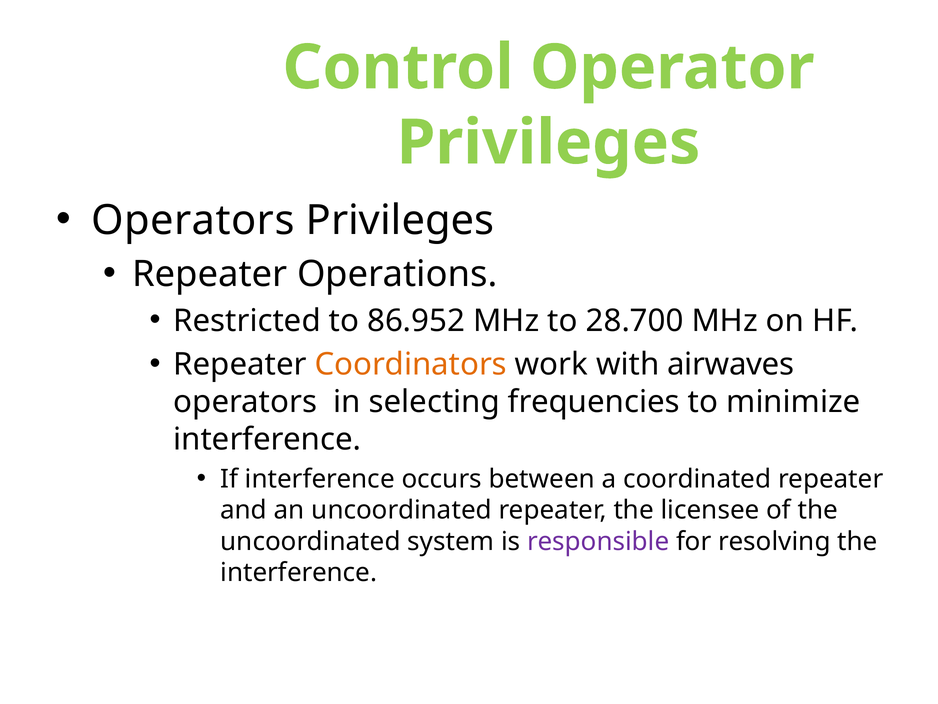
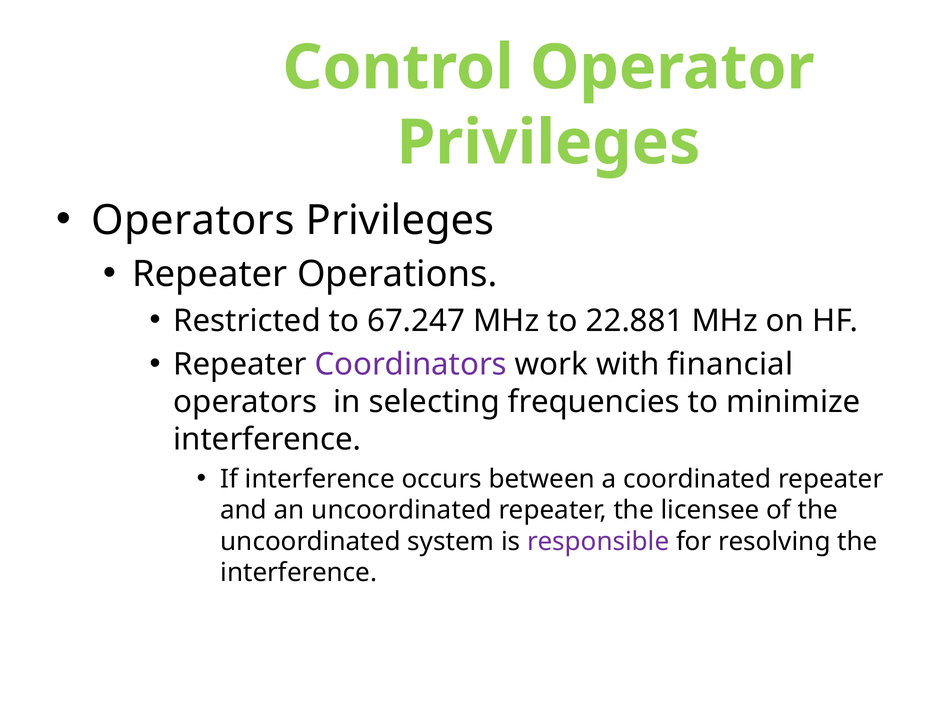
86.952: 86.952 -> 67.247
28.700: 28.700 -> 22.881
Coordinators colour: orange -> purple
airwaves: airwaves -> financial
